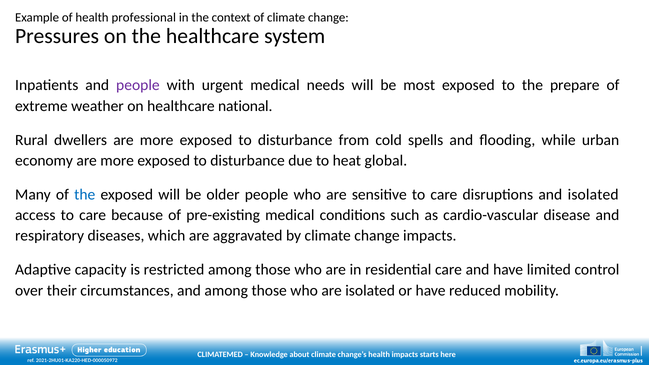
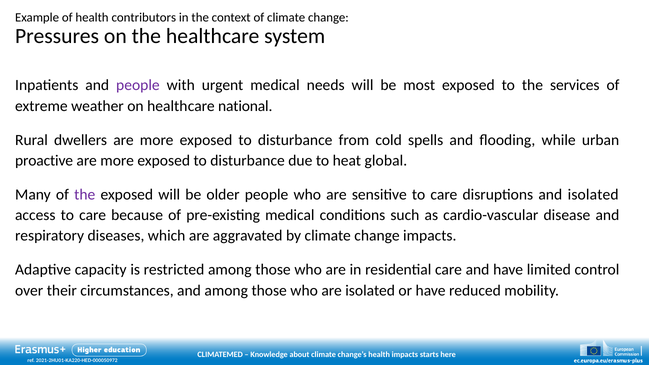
professional: professional -> contributors
prepare: prepare -> services
economy: economy -> proactive
the at (85, 195) colour: blue -> purple
